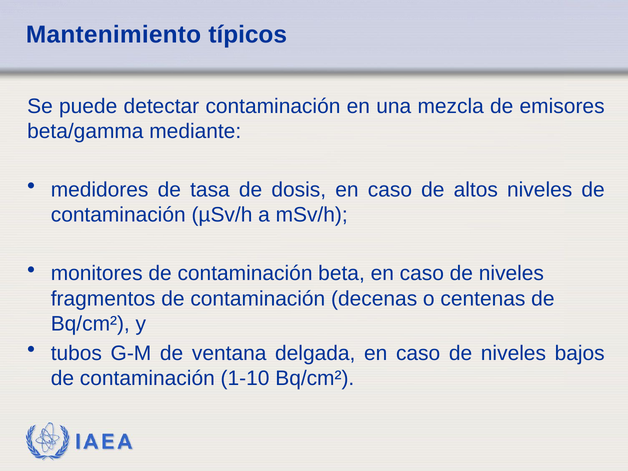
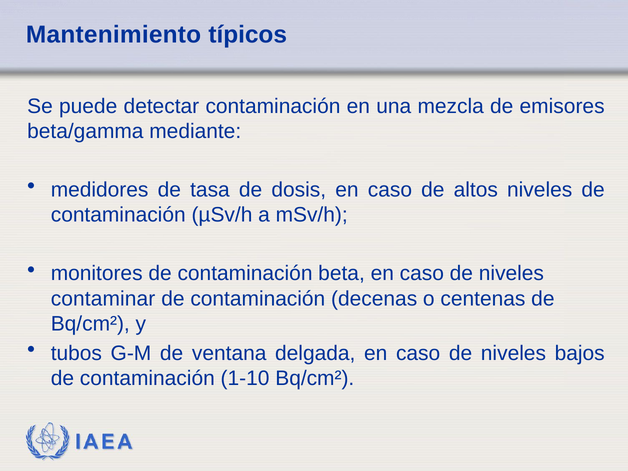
fragmentos: fragmentos -> contaminar
